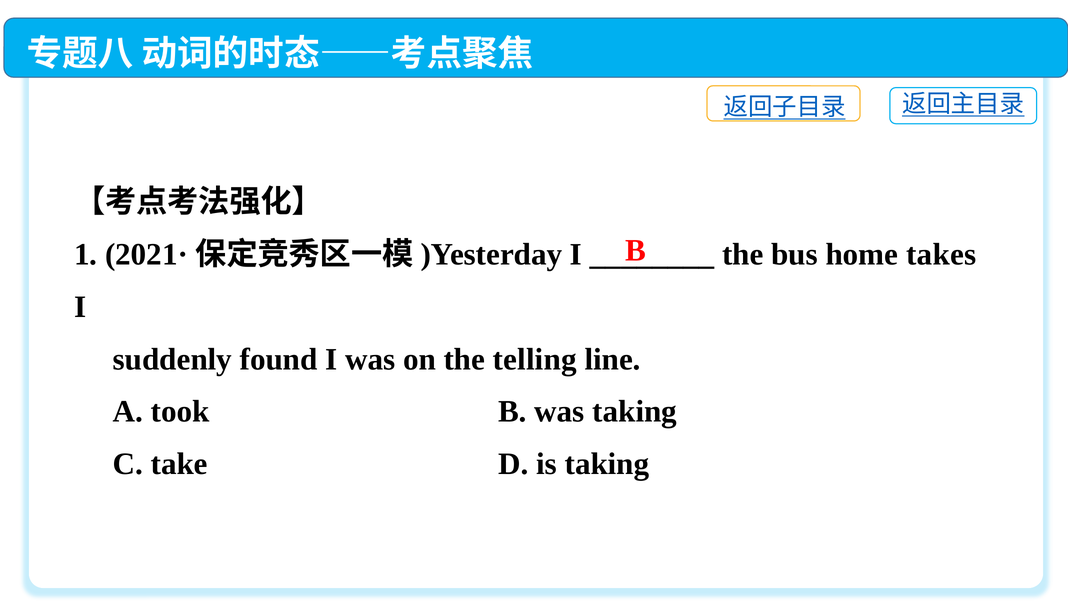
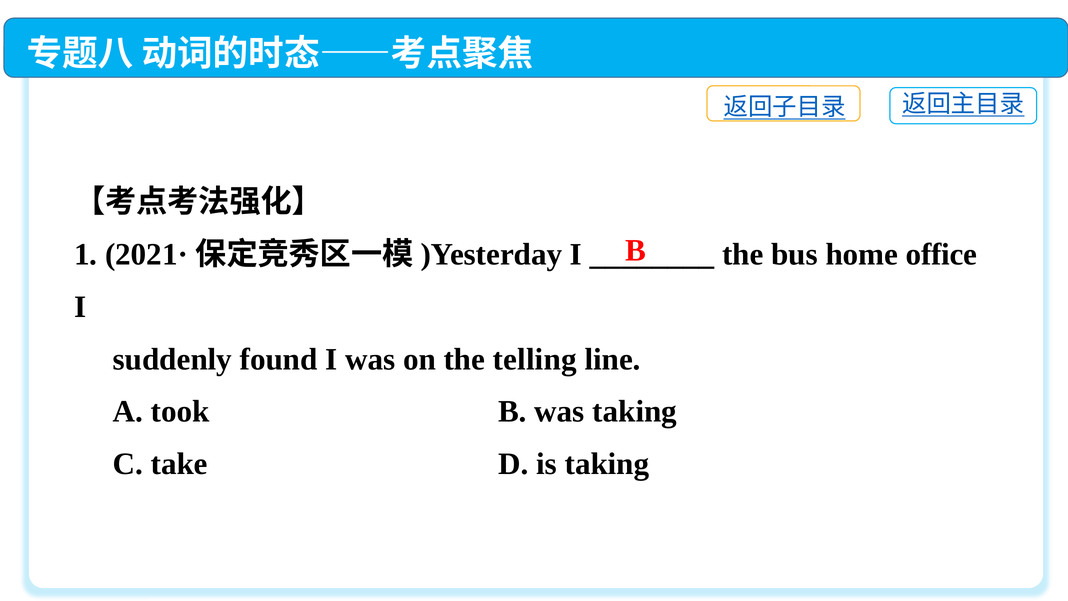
takes: takes -> office
